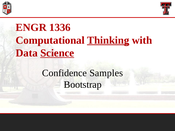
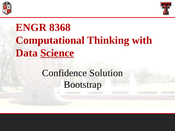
1336: 1336 -> 8368
Thinking underline: present -> none
Samples: Samples -> Solution
